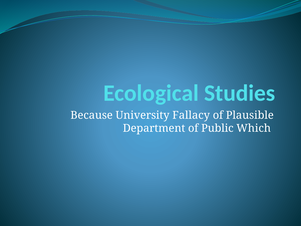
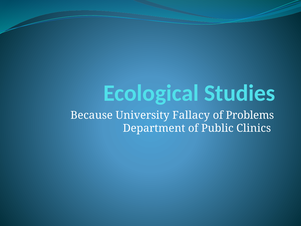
Plausible: Plausible -> Problems
Which: Which -> Clinics
